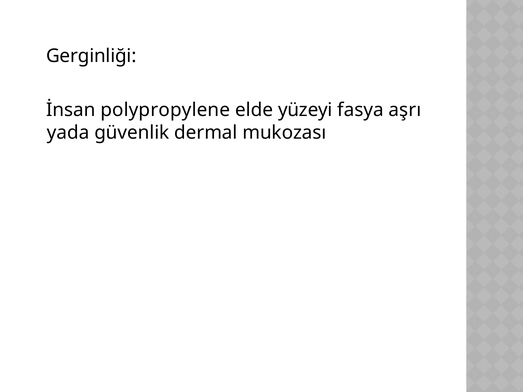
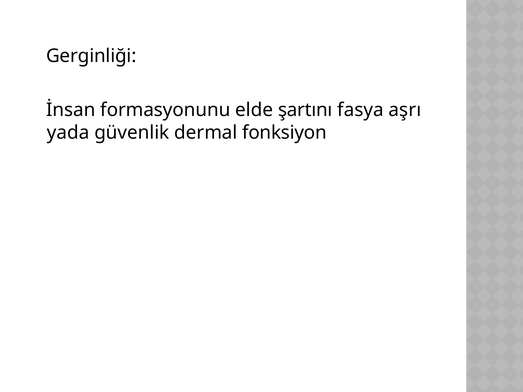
polypropylene: polypropylene -> formasyonunu
yüzeyi: yüzeyi -> şartını
mukozası: mukozası -> fonksiyon
